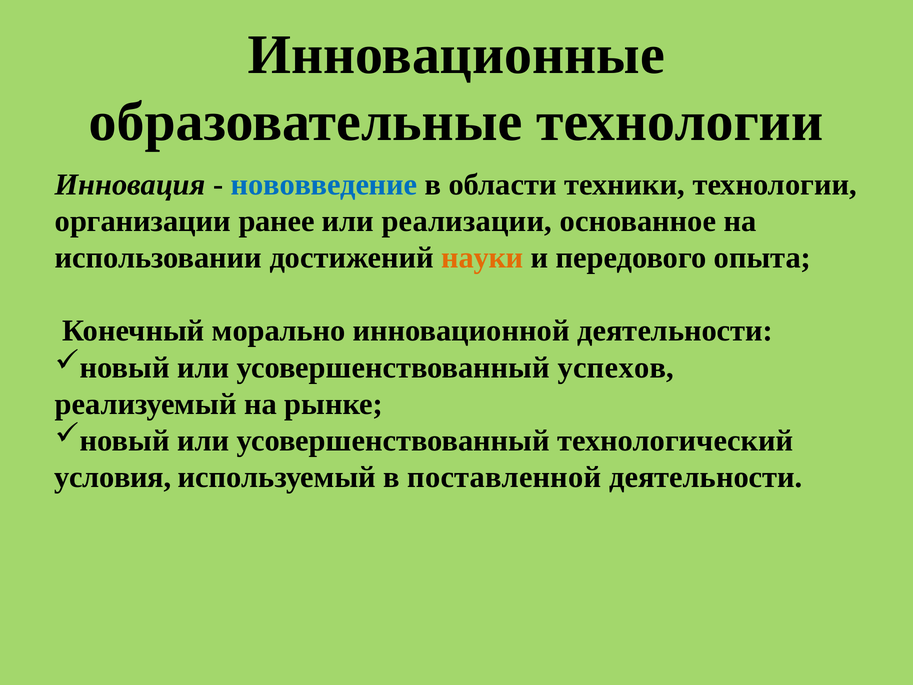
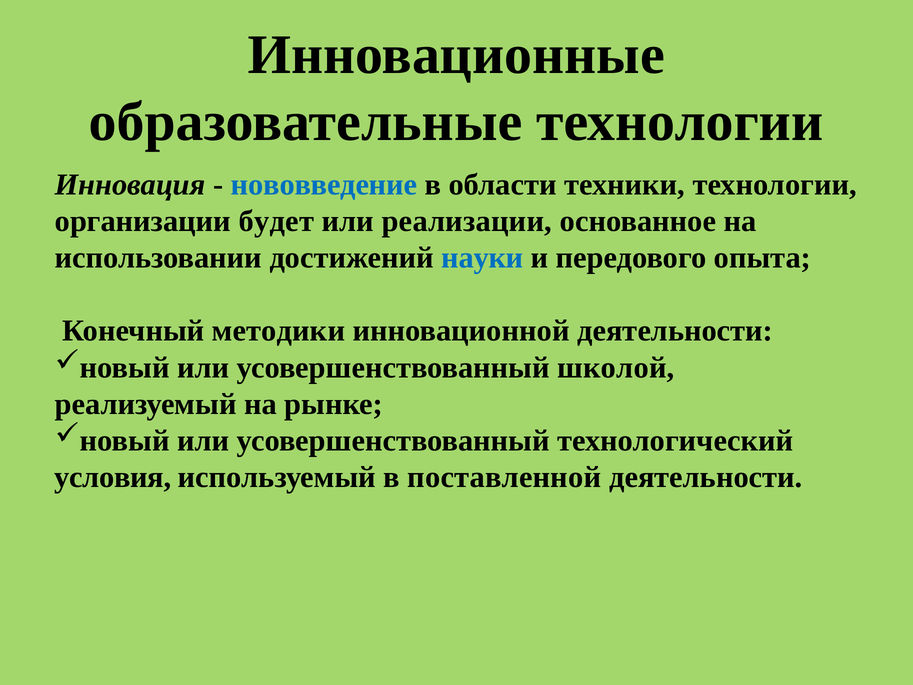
ранее: ранее -> будет
науки colour: orange -> blue
морально: морально -> методики
успехов: успехов -> школой
